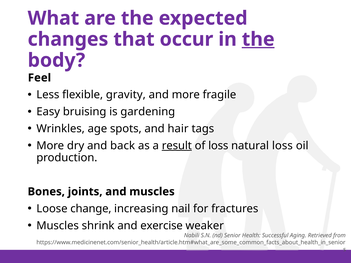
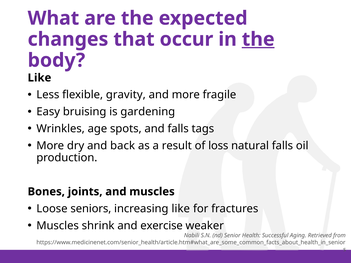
Feel at (39, 78): Feel -> Like
and hair: hair -> falls
result underline: present -> none
natural loss: loss -> falls
change: change -> seniors
increasing nail: nail -> like
